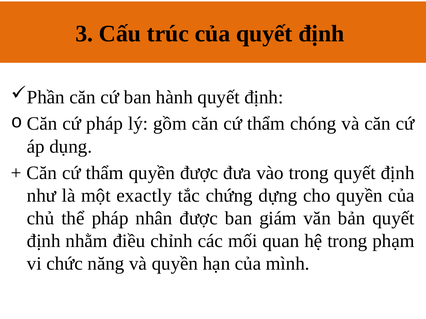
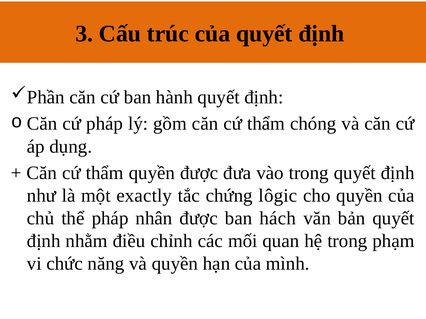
dựng: dựng -> lôgic
giám: giám -> hách
